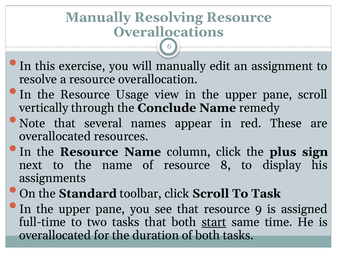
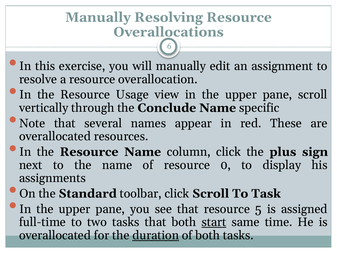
remedy: remedy -> specific
8: 8 -> 0
9: 9 -> 5
duration underline: none -> present
